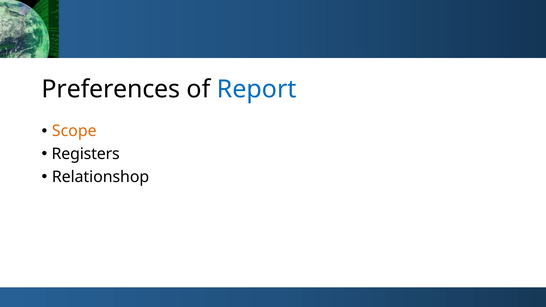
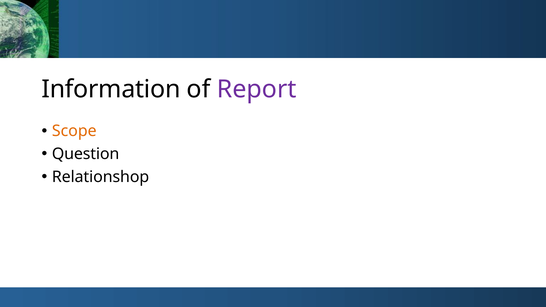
Preferences: Preferences -> Information
Report colour: blue -> purple
Registers: Registers -> Question
